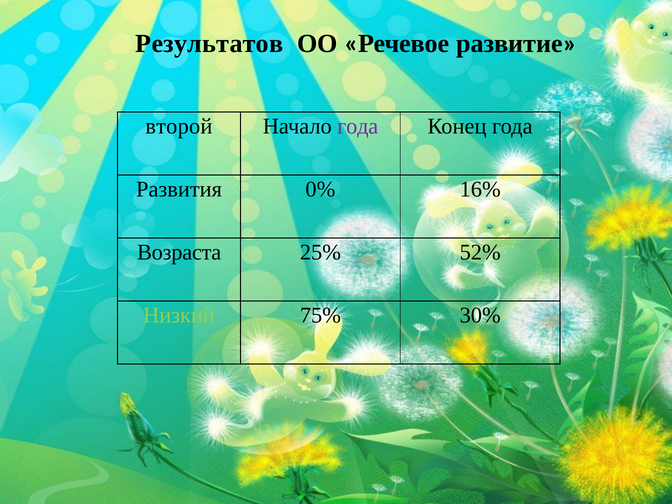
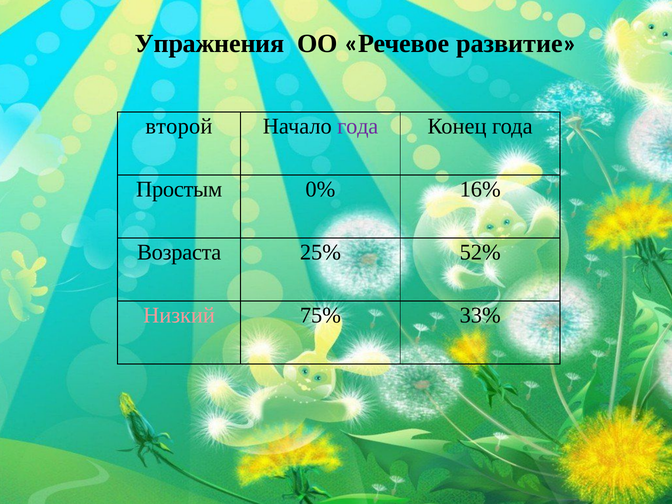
Результатов: Результатов -> Упражнения
Развития: Развития -> Простым
Низкий colour: light green -> pink
30%: 30% -> 33%
